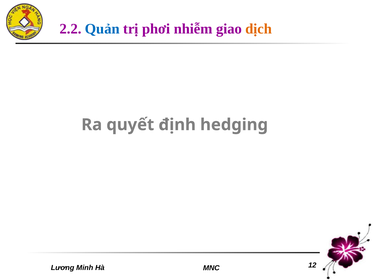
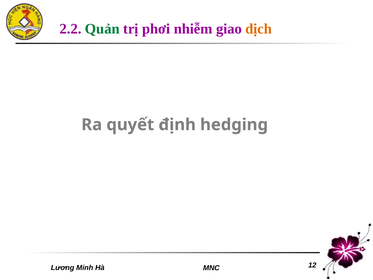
Quản colour: blue -> green
